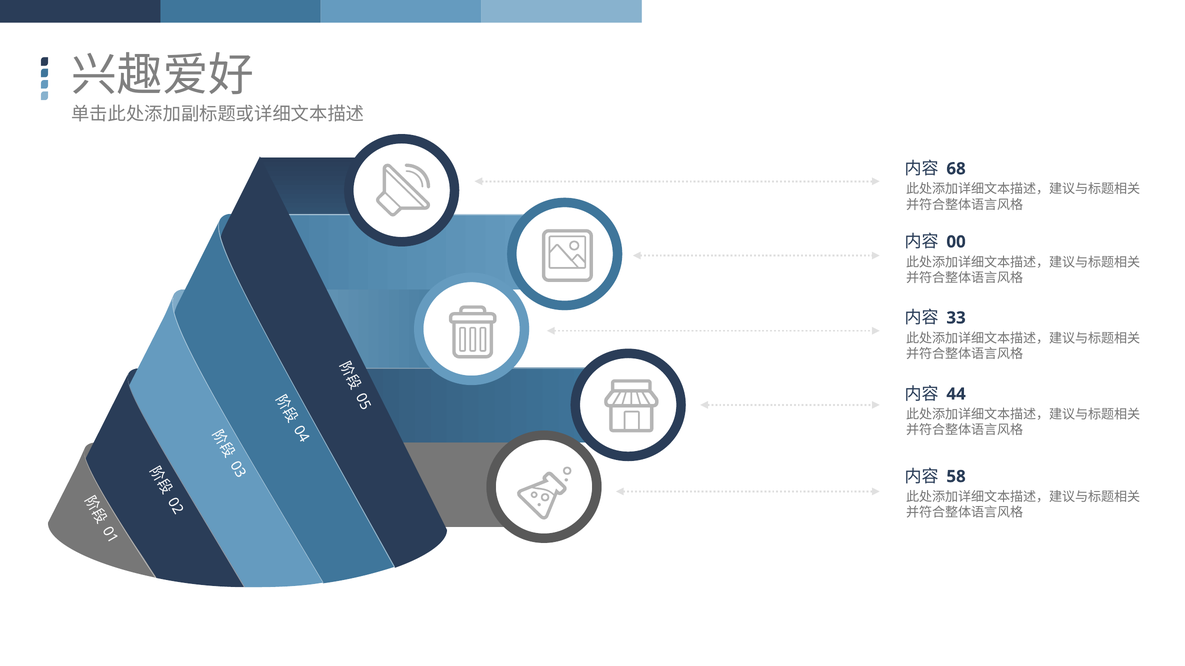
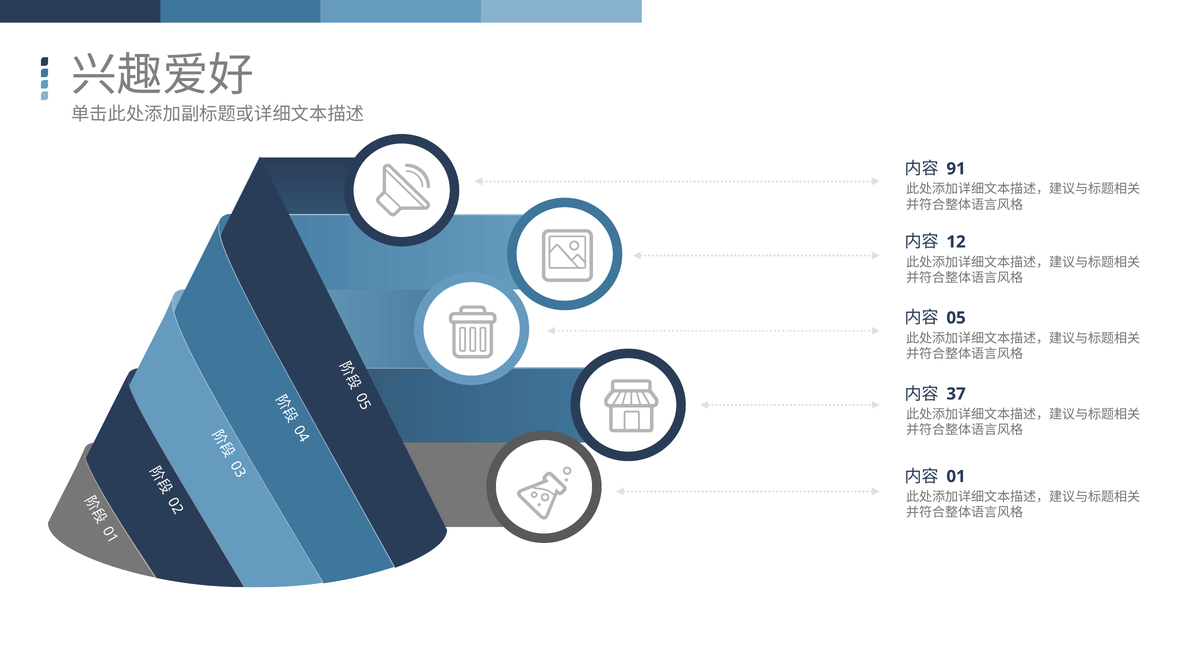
68: 68 -> 91
00: 00 -> 12
33: 33 -> 05
44: 44 -> 37
58: 58 -> 01
